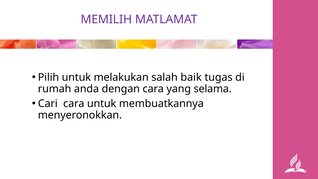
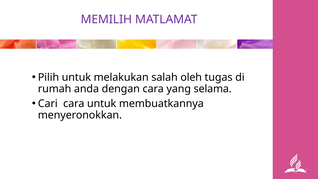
baik: baik -> oleh
